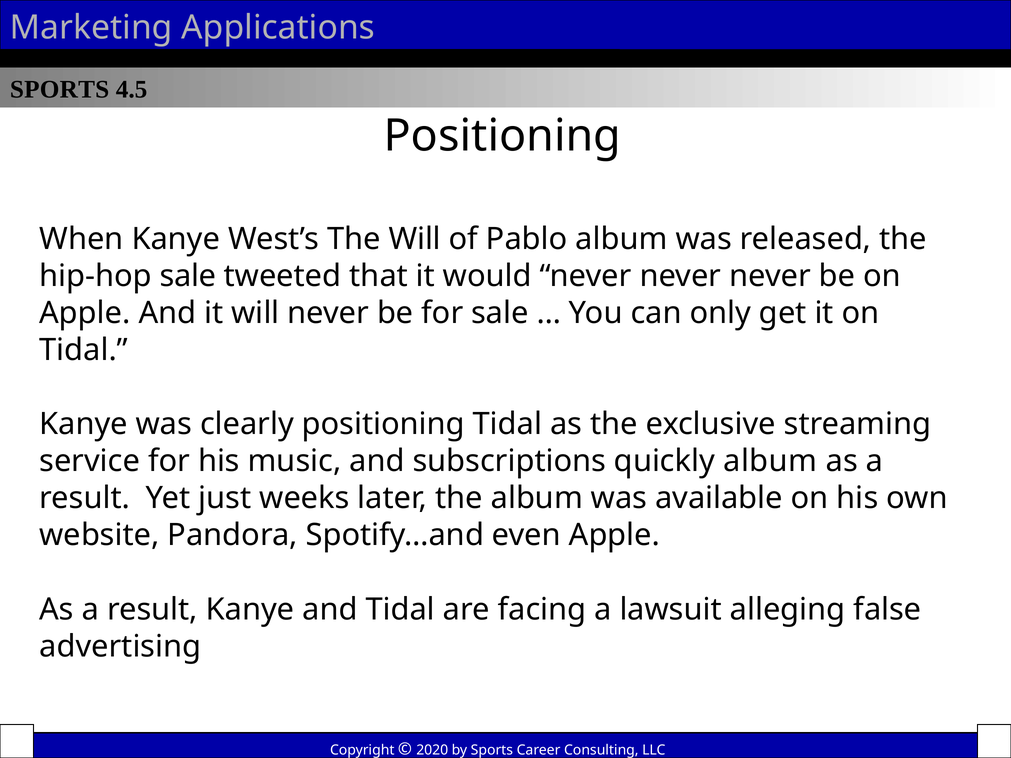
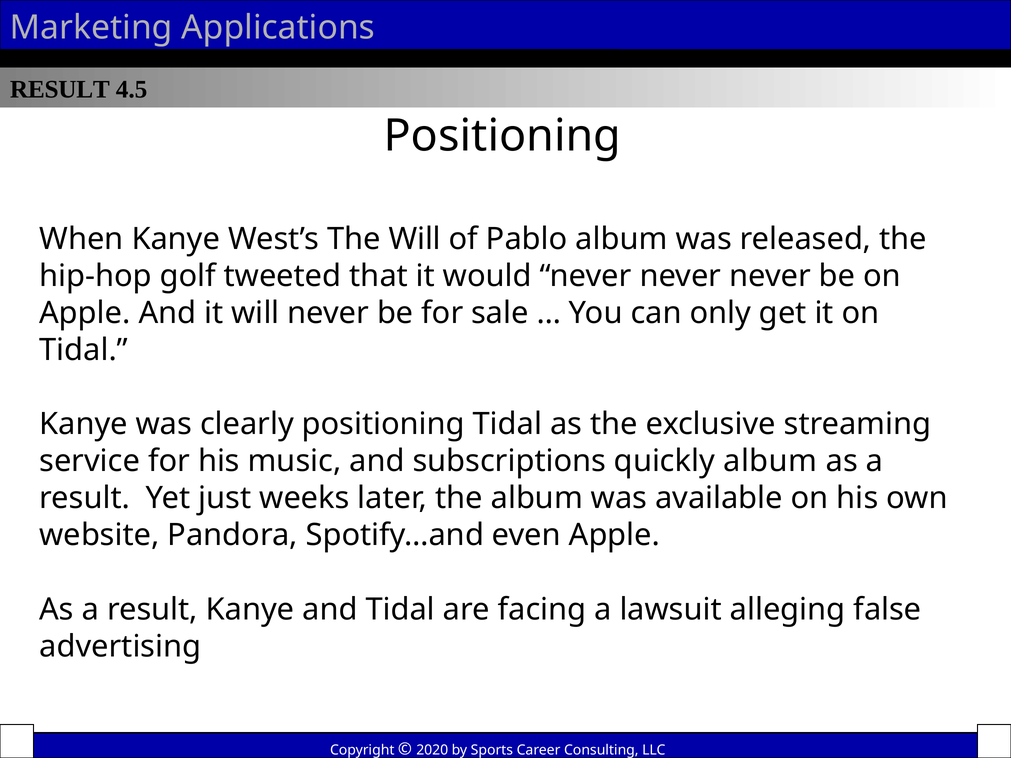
SPORTS at (60, 89): SPORTS -> RESULT
hip-hop sale: sale -> golf
